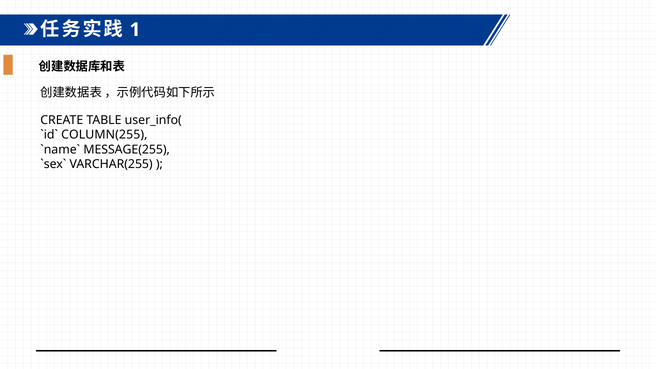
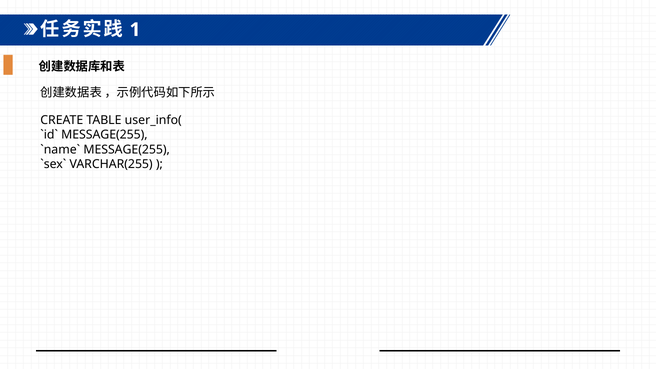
COLUMN(255 at (104, 135): COLUMN(255 -> MESSAGE(255
